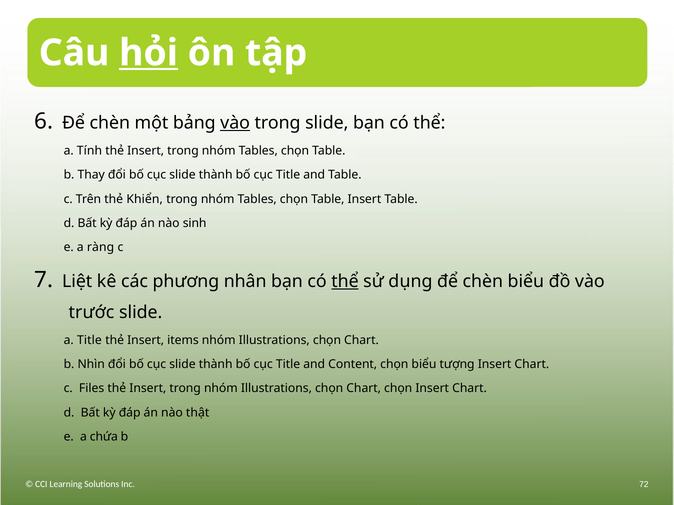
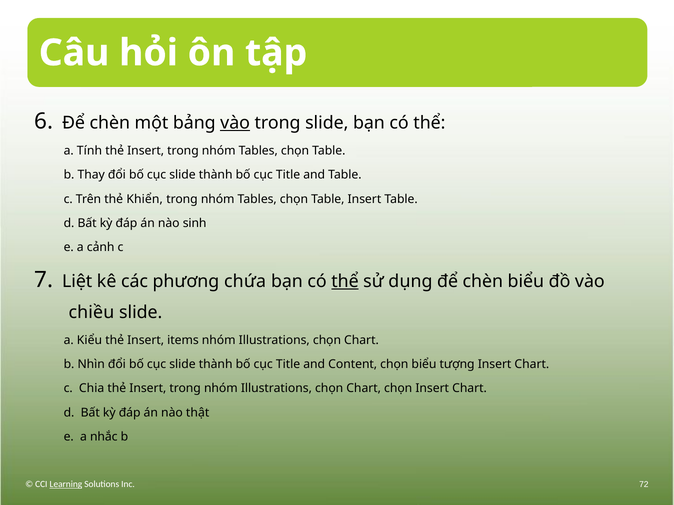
hỏi underline: present -> none
ràng: ràng -> cảnh
nhân: nhân -> chứa
trước: trước -> chiều
a Title: Title -> Kiểu
Files: Files -> Chia
chứa: chứa -> nhắc
Learning underline: none -> present
